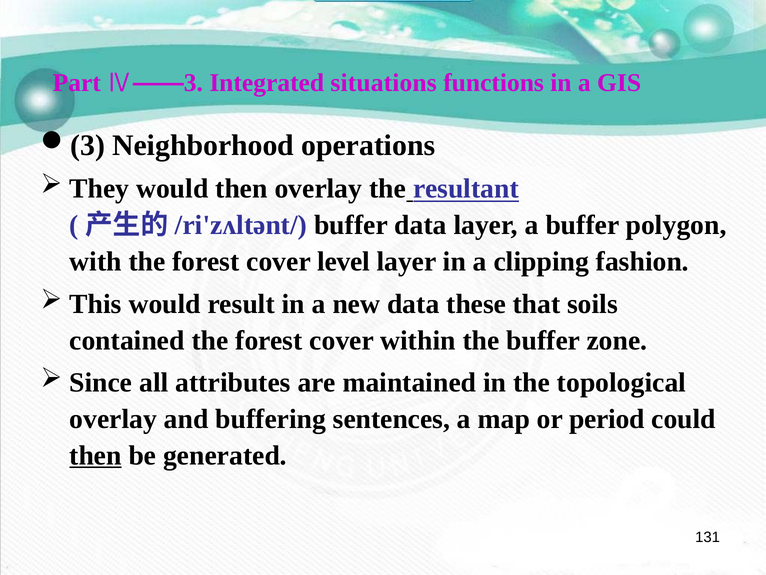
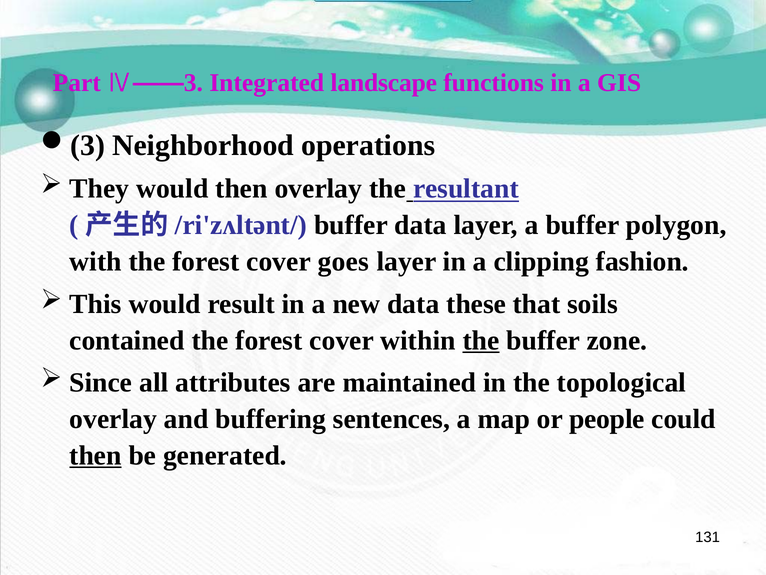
situations: situations -> landscape
level: level -> goes
the at (481, 340) underline: none -> present
period: period -> people
